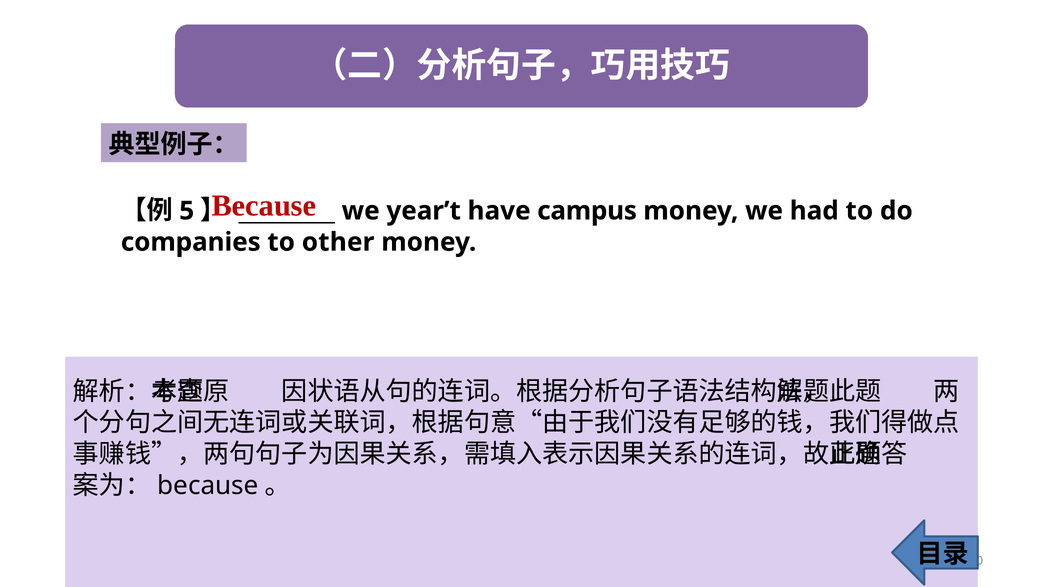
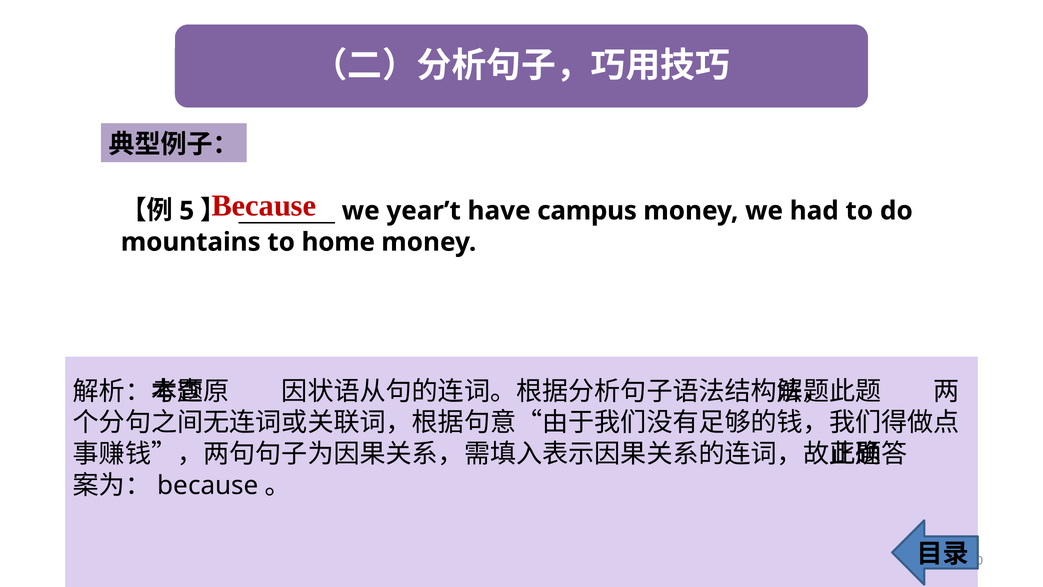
companies: companies -> mountains
other: other -> home
